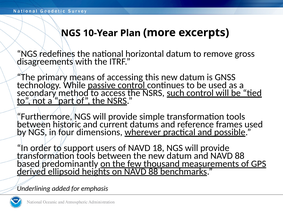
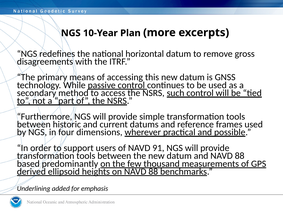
18: 18 -> 91
